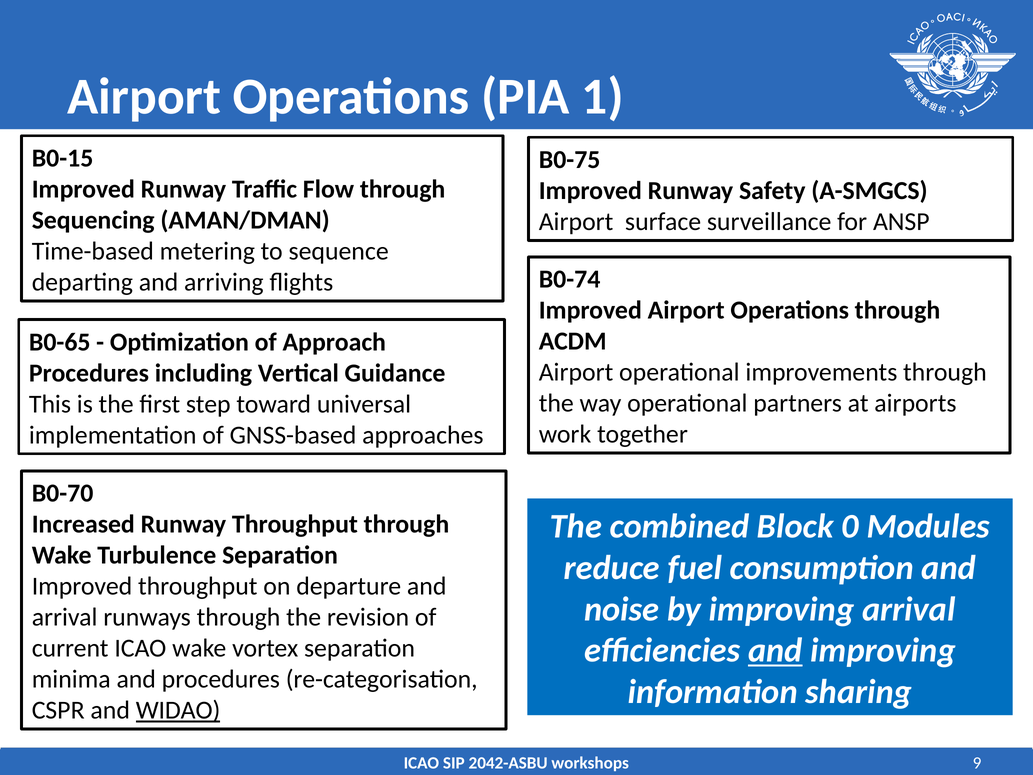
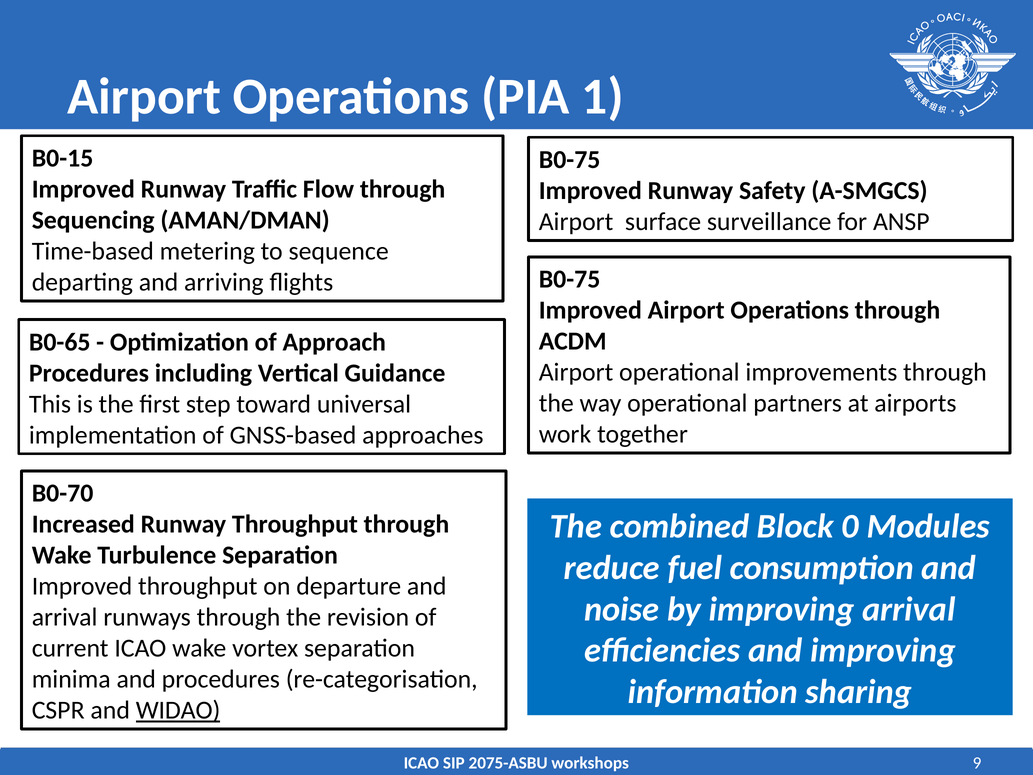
B0-74 at (570, 279): B0-74 -> B0-75
and at (775, 650) underline: present -> none
2042-ASBU: 2042-ASBU -> 2075-ASBU
